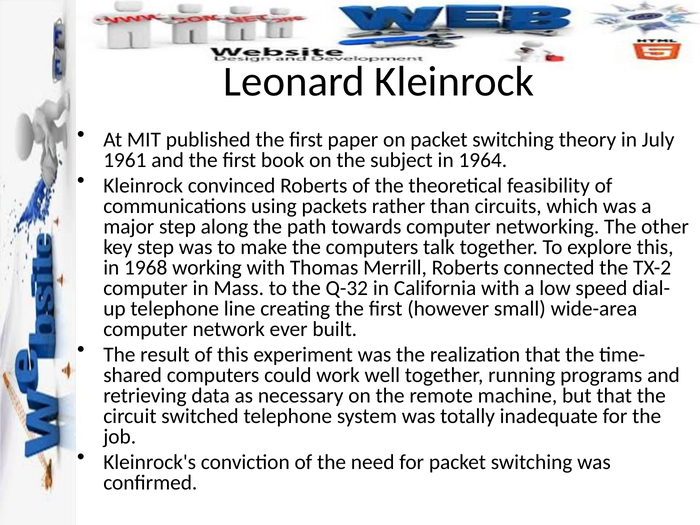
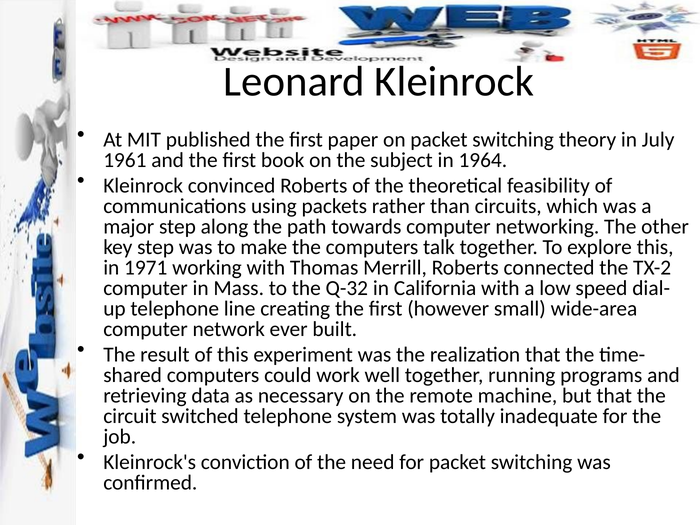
1968: 1968 -> 1971
